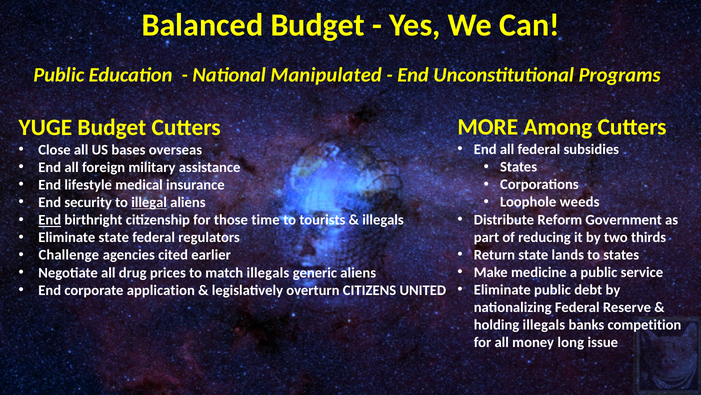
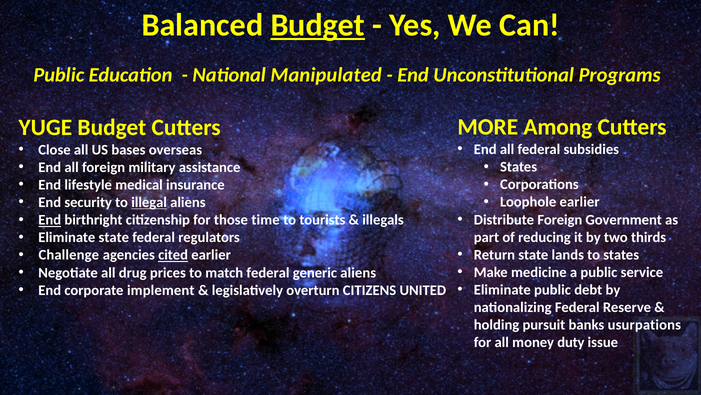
Budget at (318, 25) underline: none -> present
Loophole weeds: weeds -> earlier
Distribute Reform: Reform -> Foreign
cited underline: none -> present
match illegals: illegals -> federal
application: application -> implement
holding illegals: illegals -> pursuit
competition: competition -> usurpations
long: long -> duty
